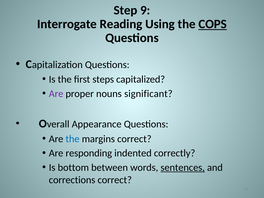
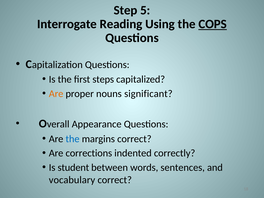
9: 9 -> 5
Are at (56, 94) colour: purple -> orange
responding: responding -> corrections
bottom: bottom -> student
sentences underline: present -> none
corrections: corrections -> vocabulary
